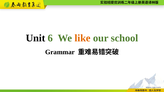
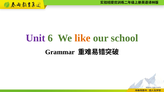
Unit colour: black -> purple
